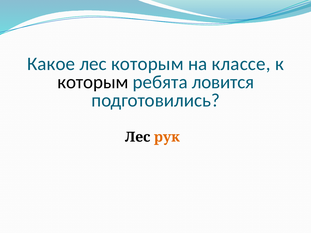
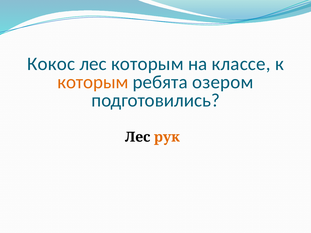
Какое: Какое -> Кокос
которым at (93, 82) colour: black -> orange
ловится: ловится -> озером
